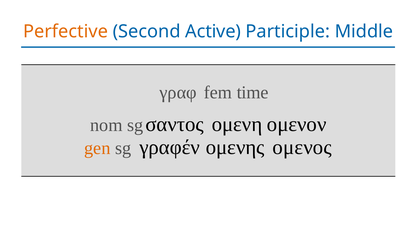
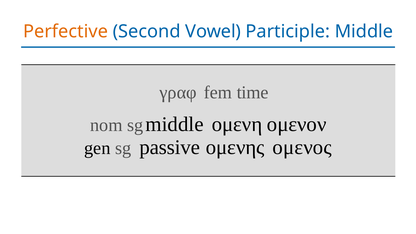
Active: Active -> Vowel
sg σαντος: σαντος -> middle
gen colour: orange -> black
γραφέν: γραφέν -> passive
